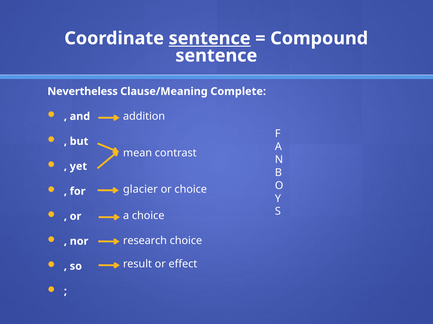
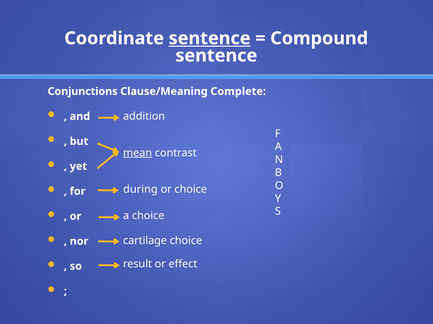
Nevertheless: Nevertheless -> Conjunctions
mean underline: none -> present
glacier: glacier -> during
research: research -> cartilage
